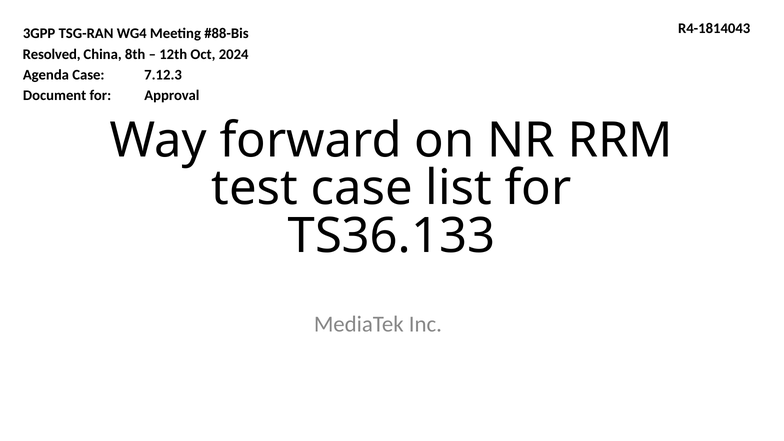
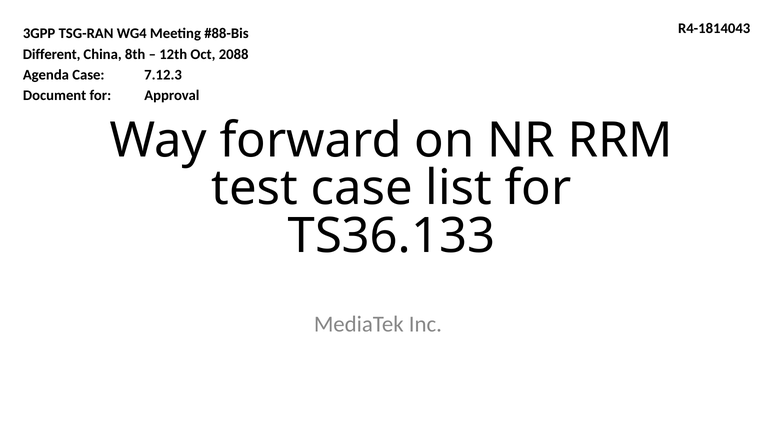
Resolved: Resolved -> Different
2024: 2024 -> 2088
